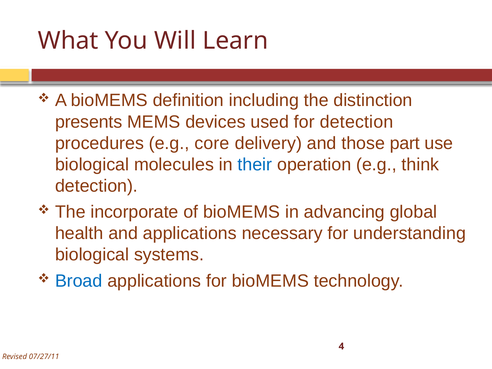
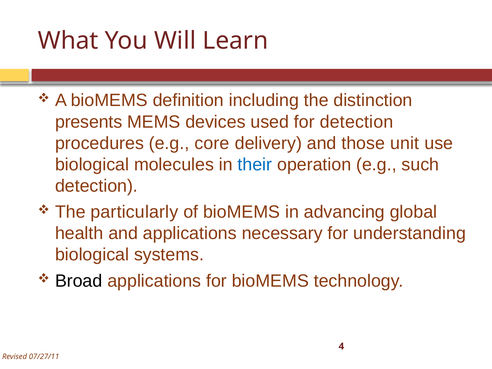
part: part -> unit
think: think -> such
incorporate: incorporate -> particularly
Broad colour: blue -> black
